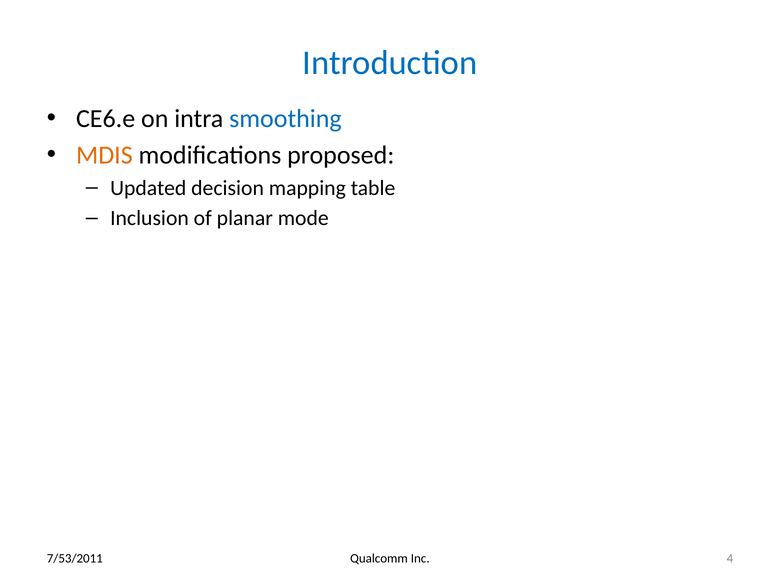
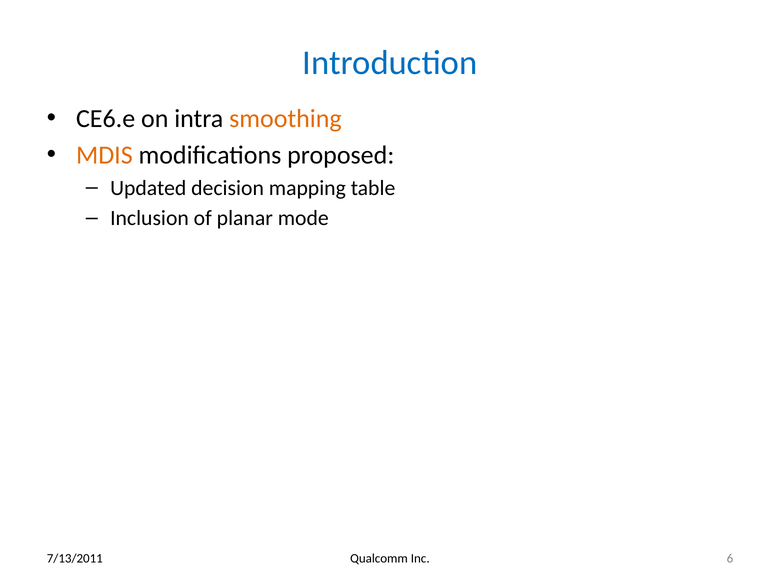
smoothing colour: blue -> orange
4: 4 -> 6
7/53/2011: 7/53/2011 -> 7/13/2011
